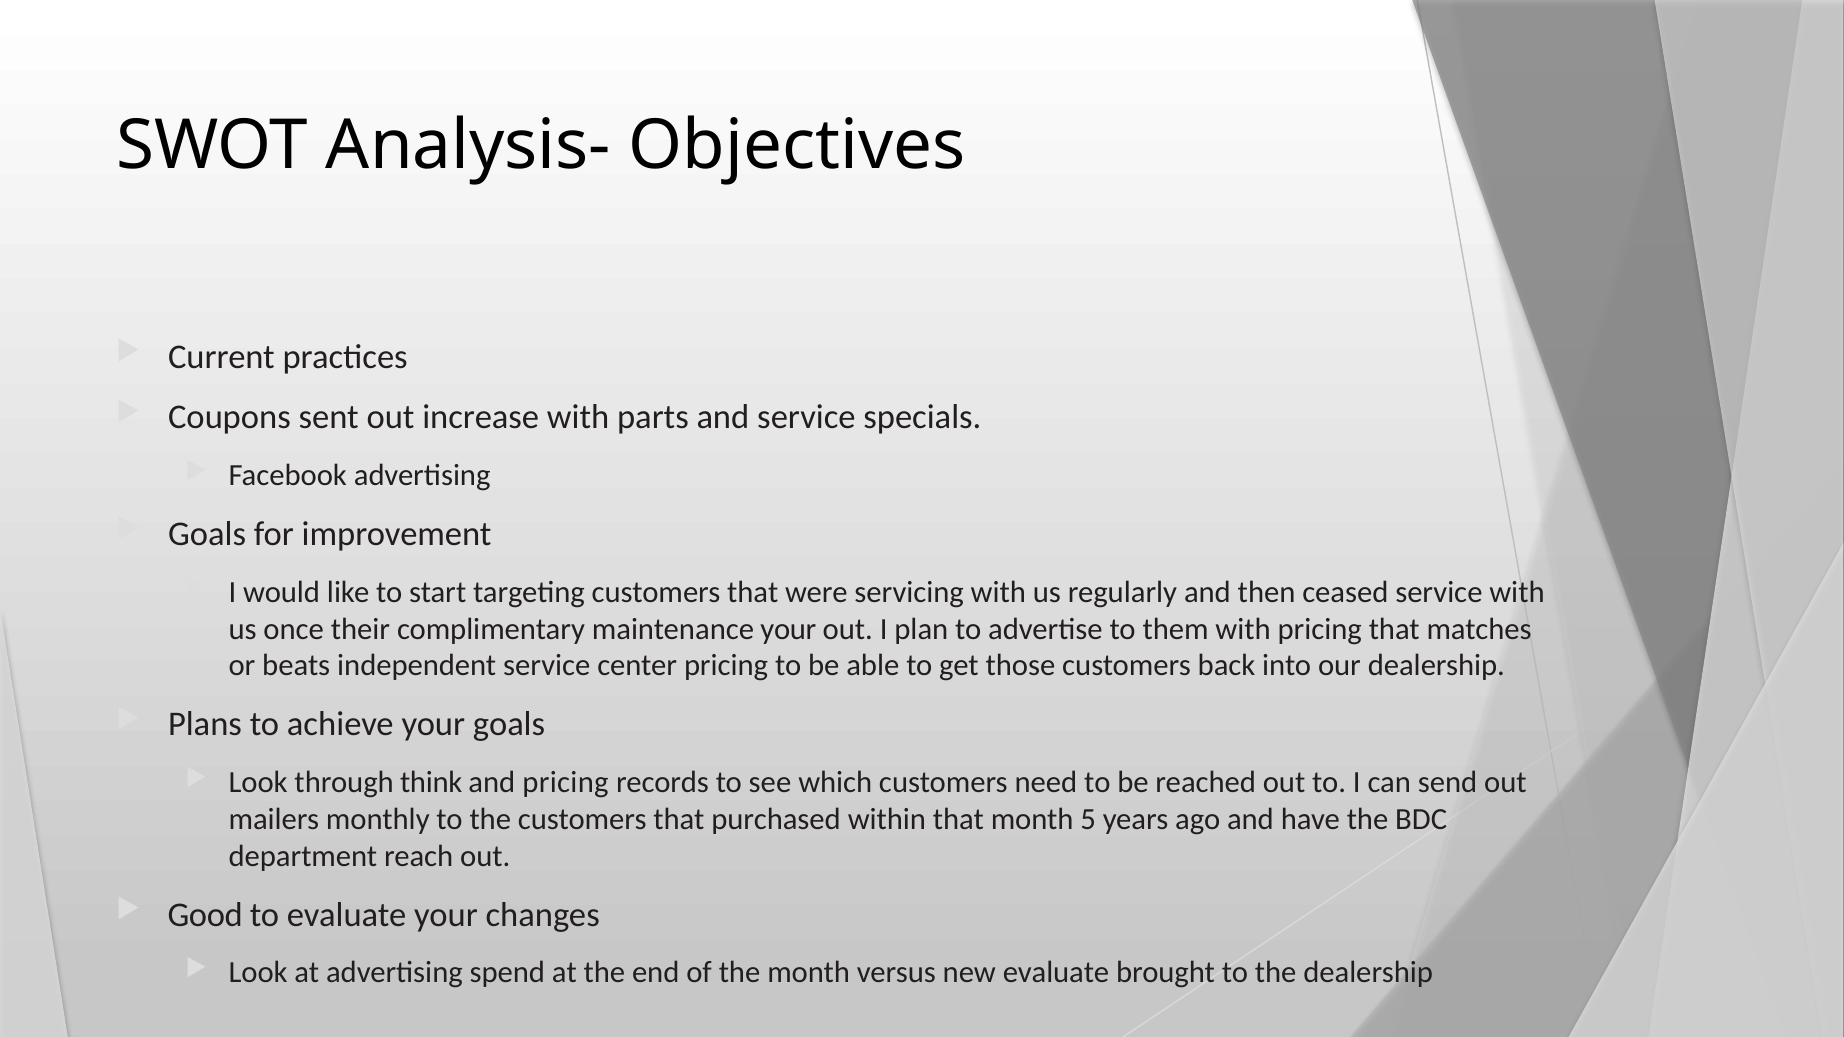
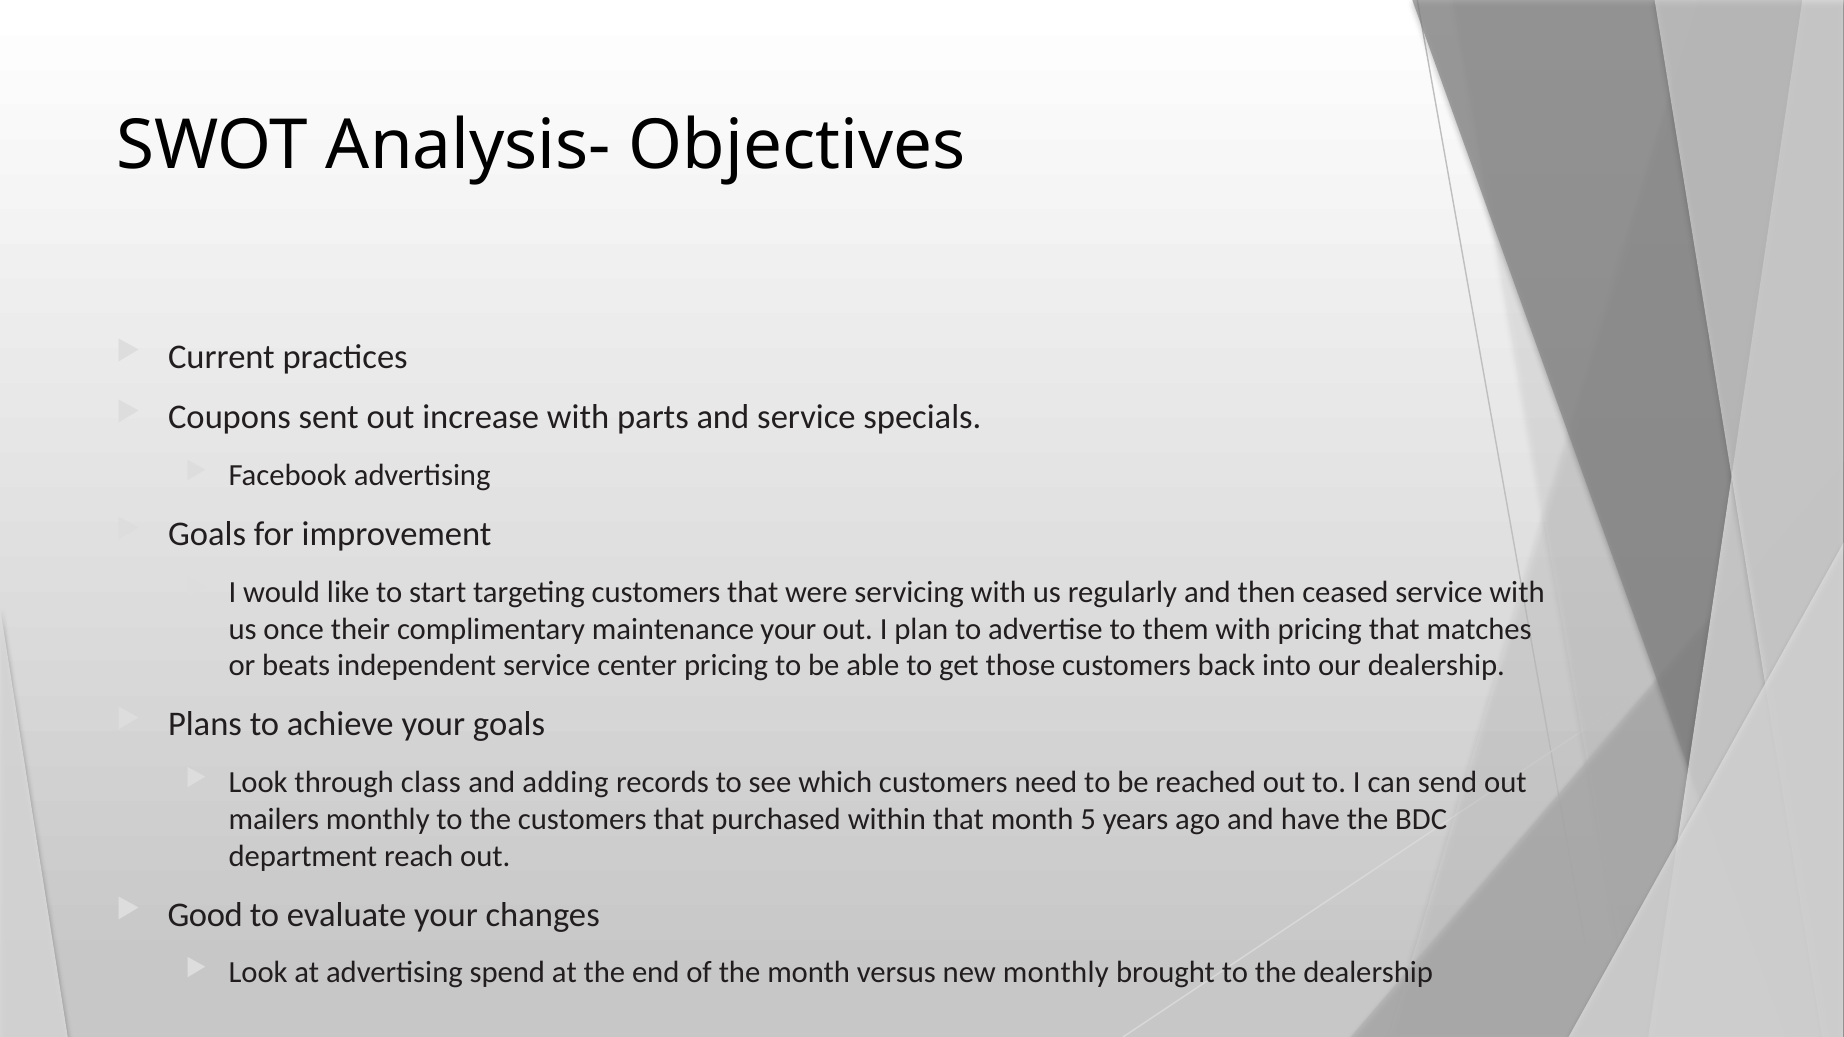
think: think -> class
and pricing: pricing -> adding
new evaluate: evaluate -> monthly
